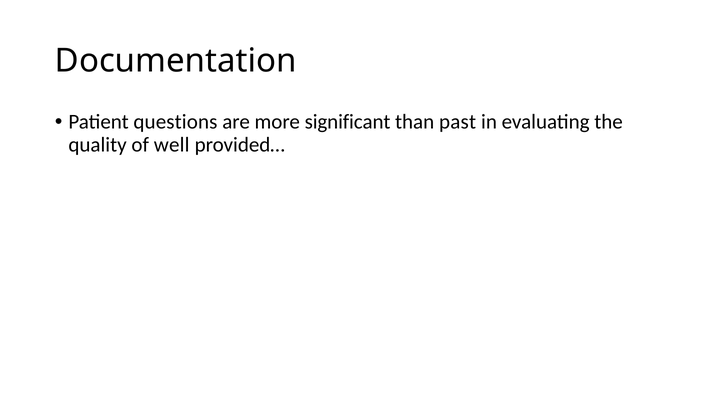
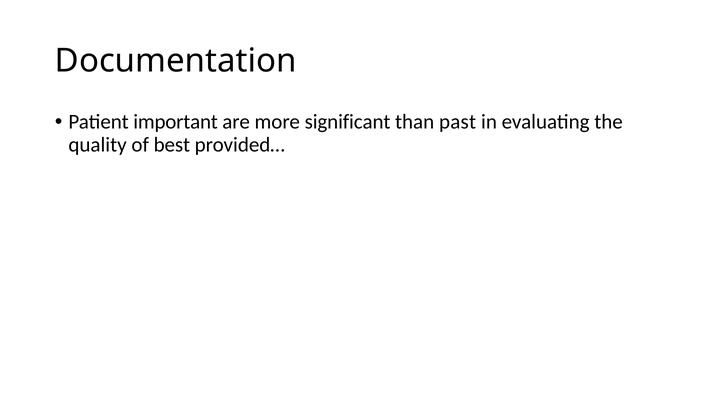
questions: questions -> important
well: well -> best
